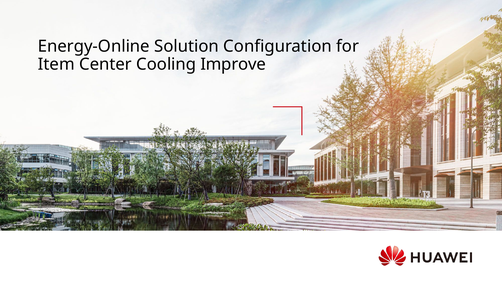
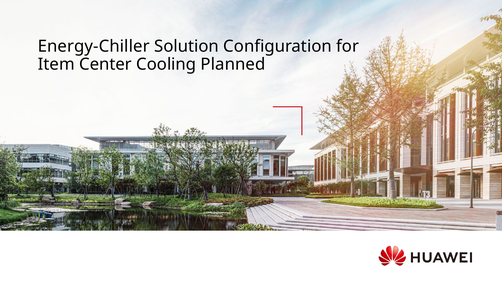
Energy-Online: Energy-Online -> Energy-Chiller
Improve: Improve -> Planned
